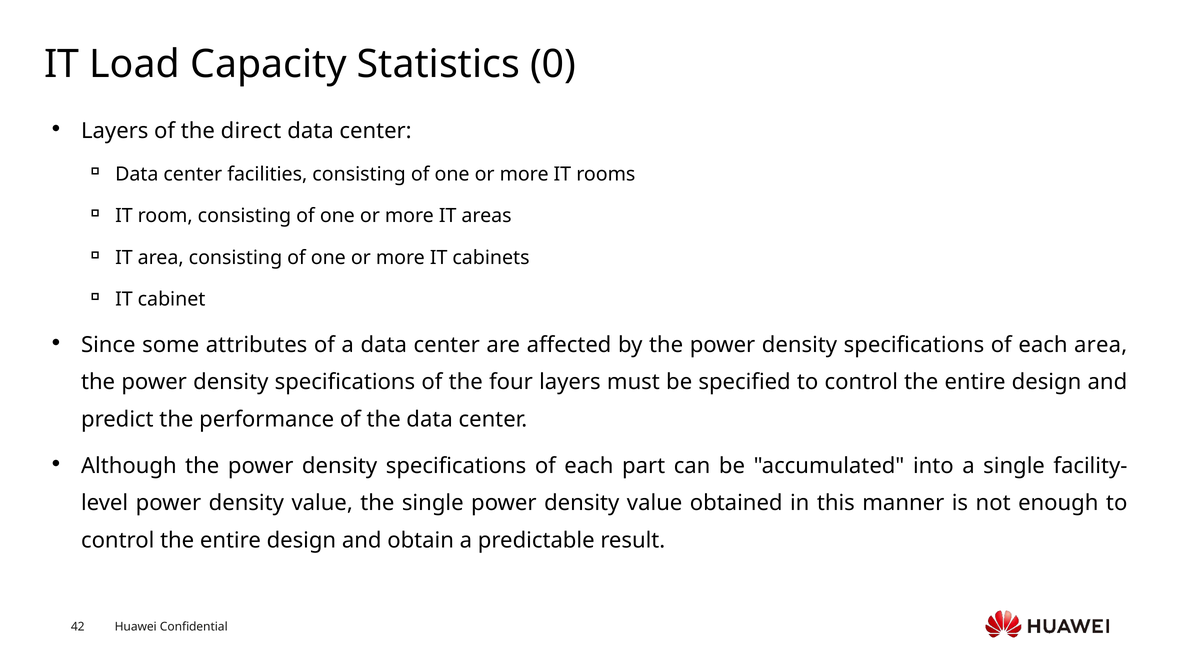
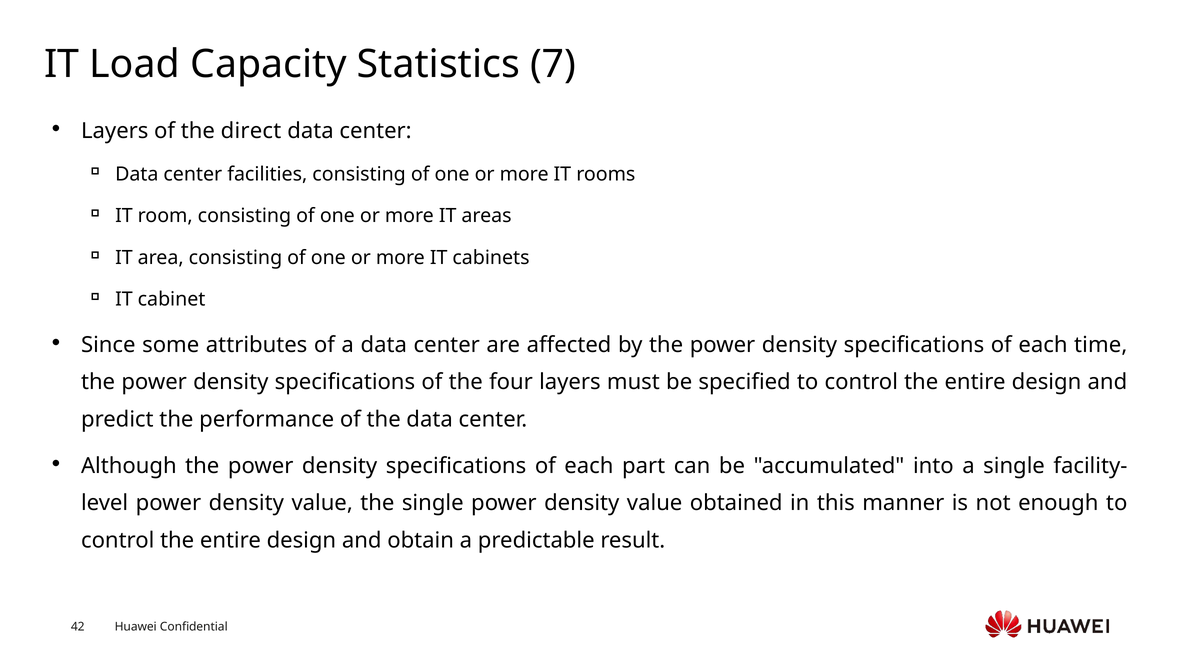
0: 0 -> 7
each area: area -> time
